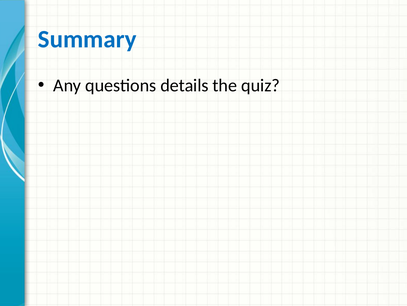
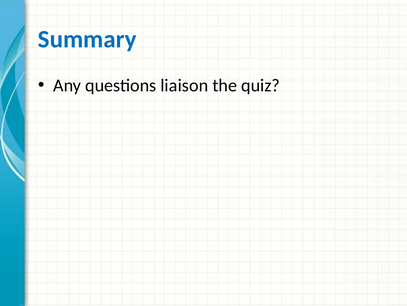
details: details -> liaison
